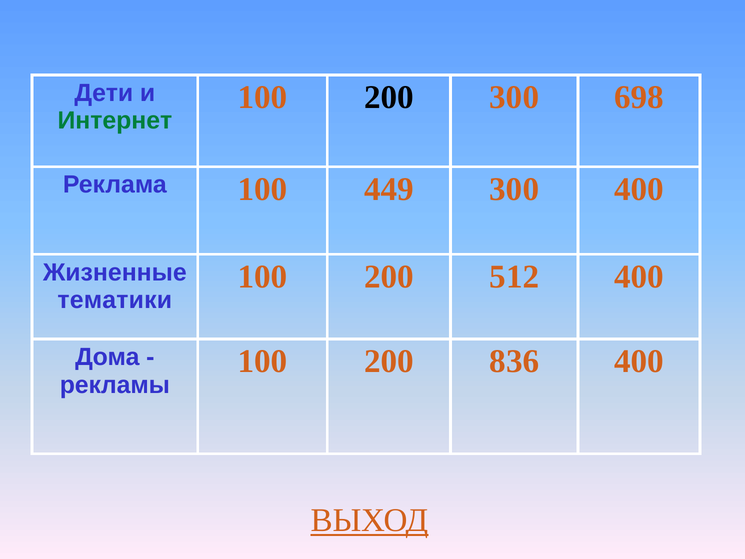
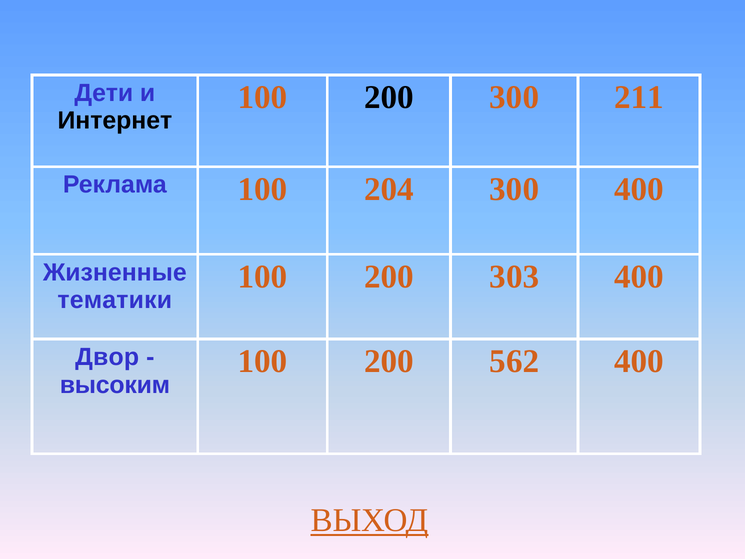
698: 698 -> 211
Интернет colour: green -> black
449: 449 -> 204
512: 512 -> 303
Дома: Дома -> Двор
836: 836 -> 562
рекламы: рекламы -> высоким
